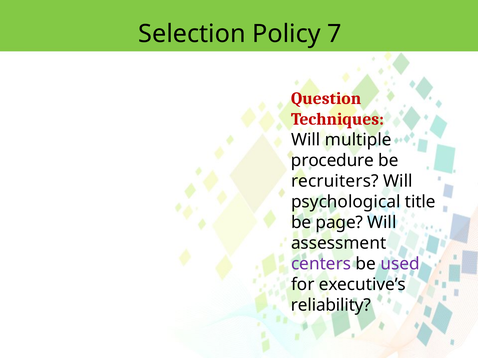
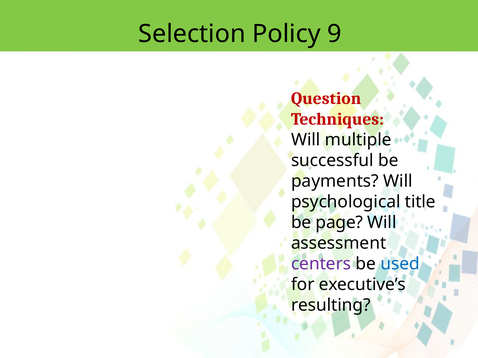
7: 7 -> 9
procedure: procedure -> successful
recruiters: recruiters -> payments
used colour: purple -> blue
reliability: reliability -> resulting
